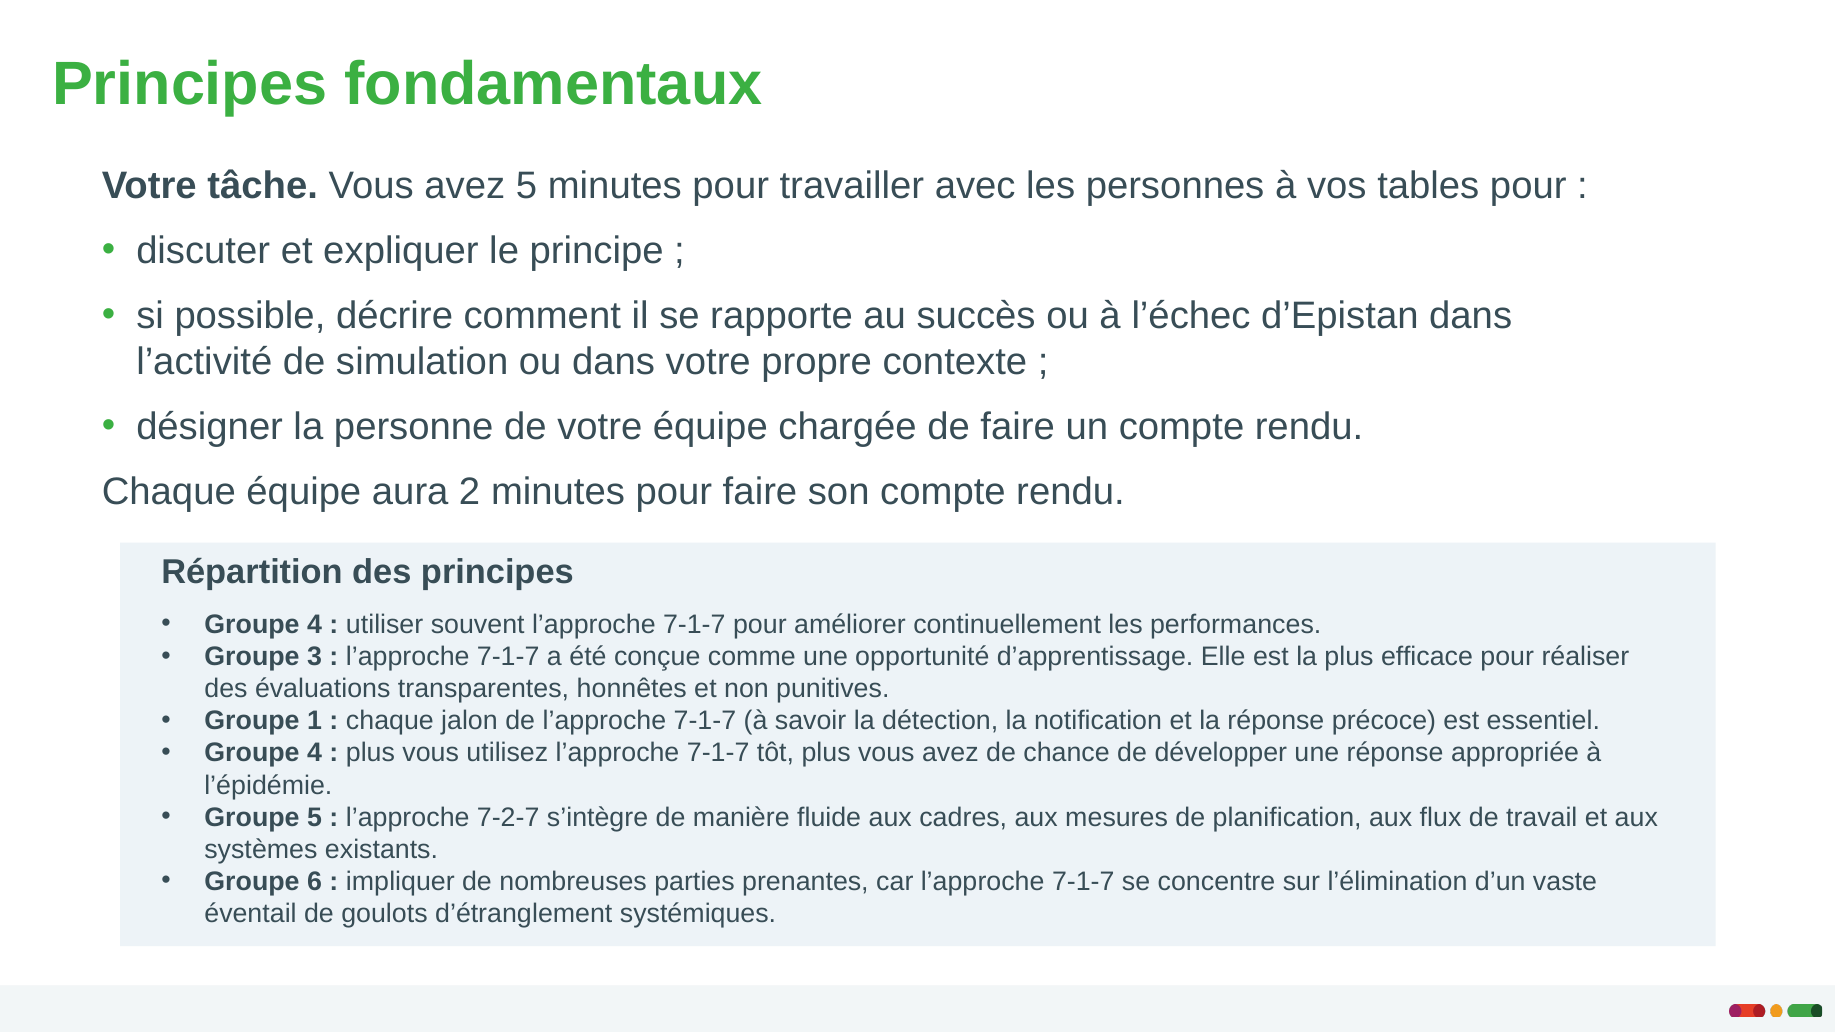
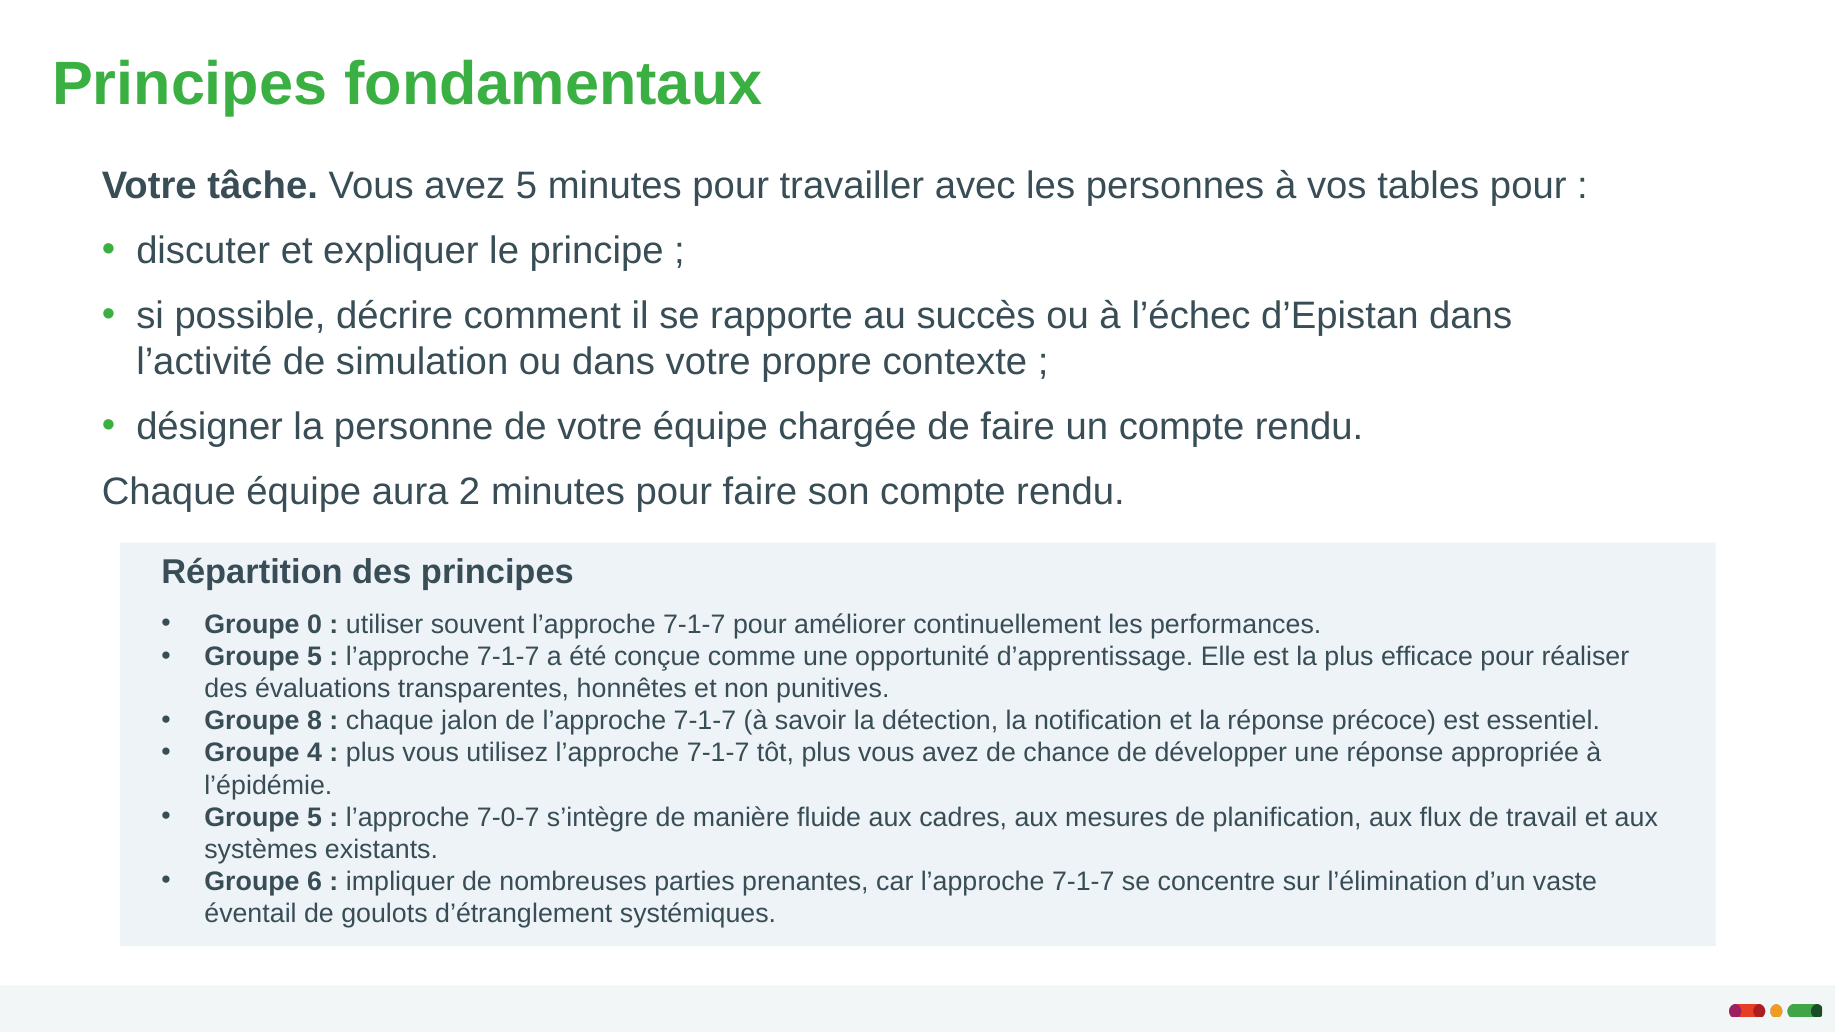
4 at (315, 625): 4 -> 0
3 at (315, 657): 3 -> 5
1: 1 -> 8
7-2-7: 7-2-7 -> 7-0-7
